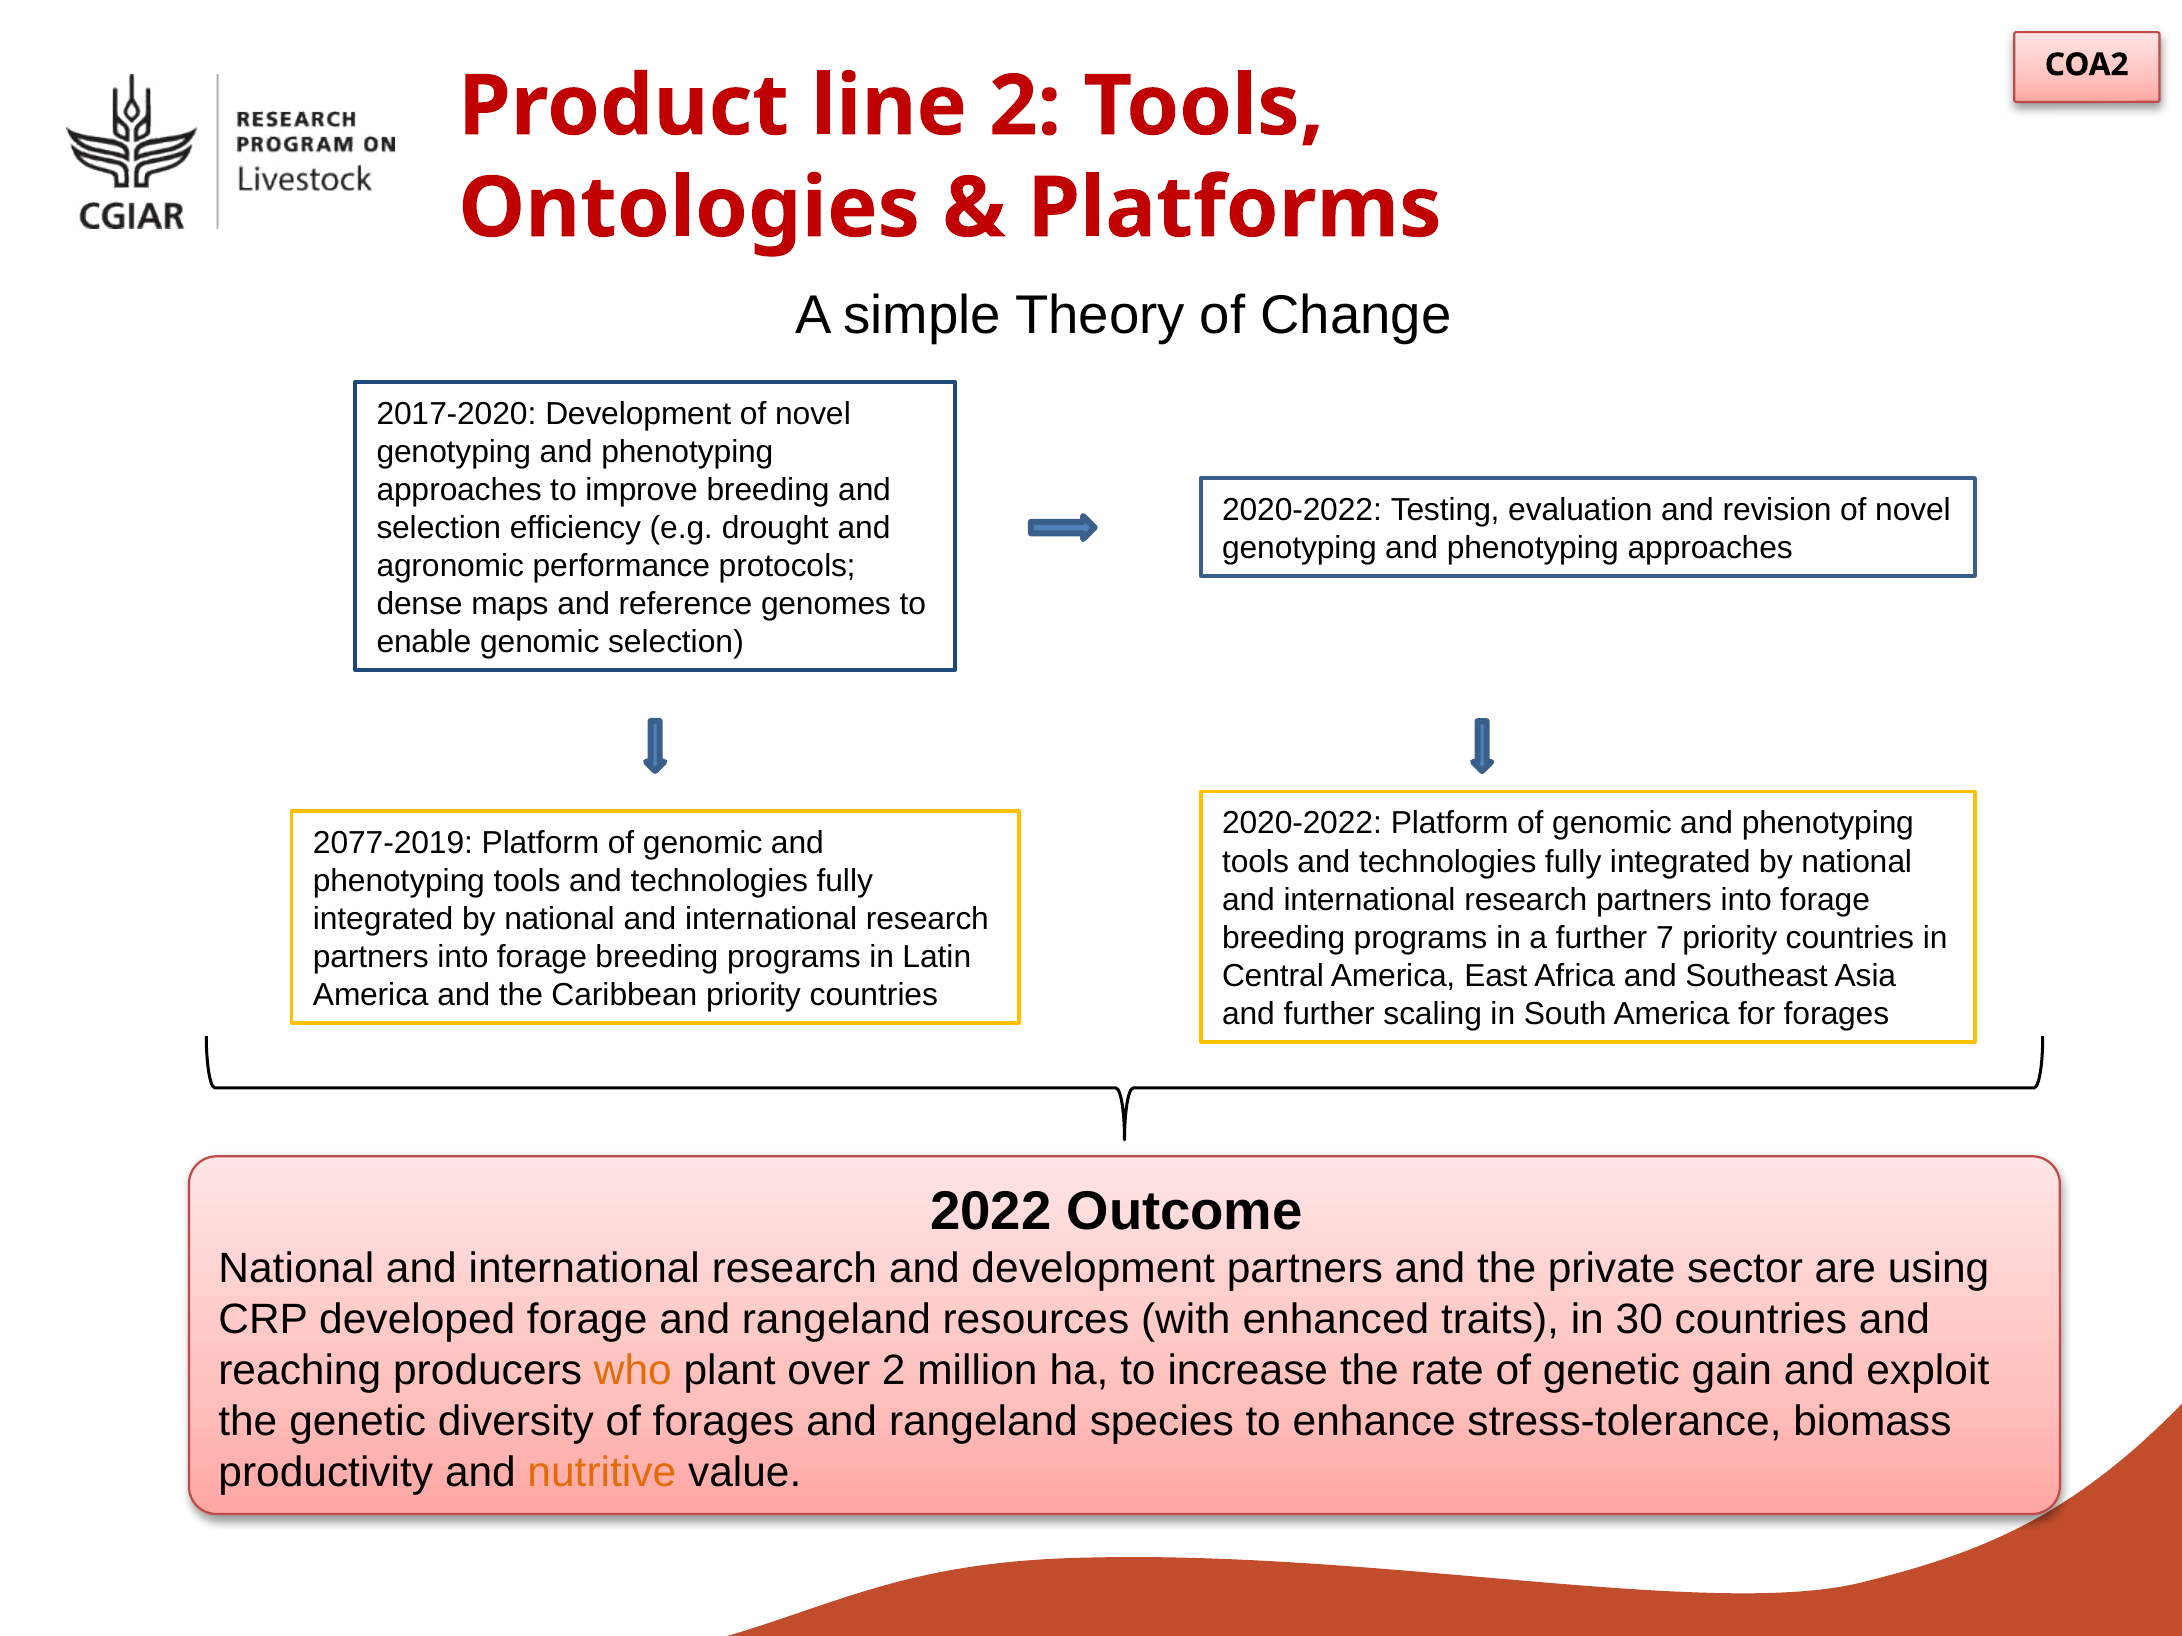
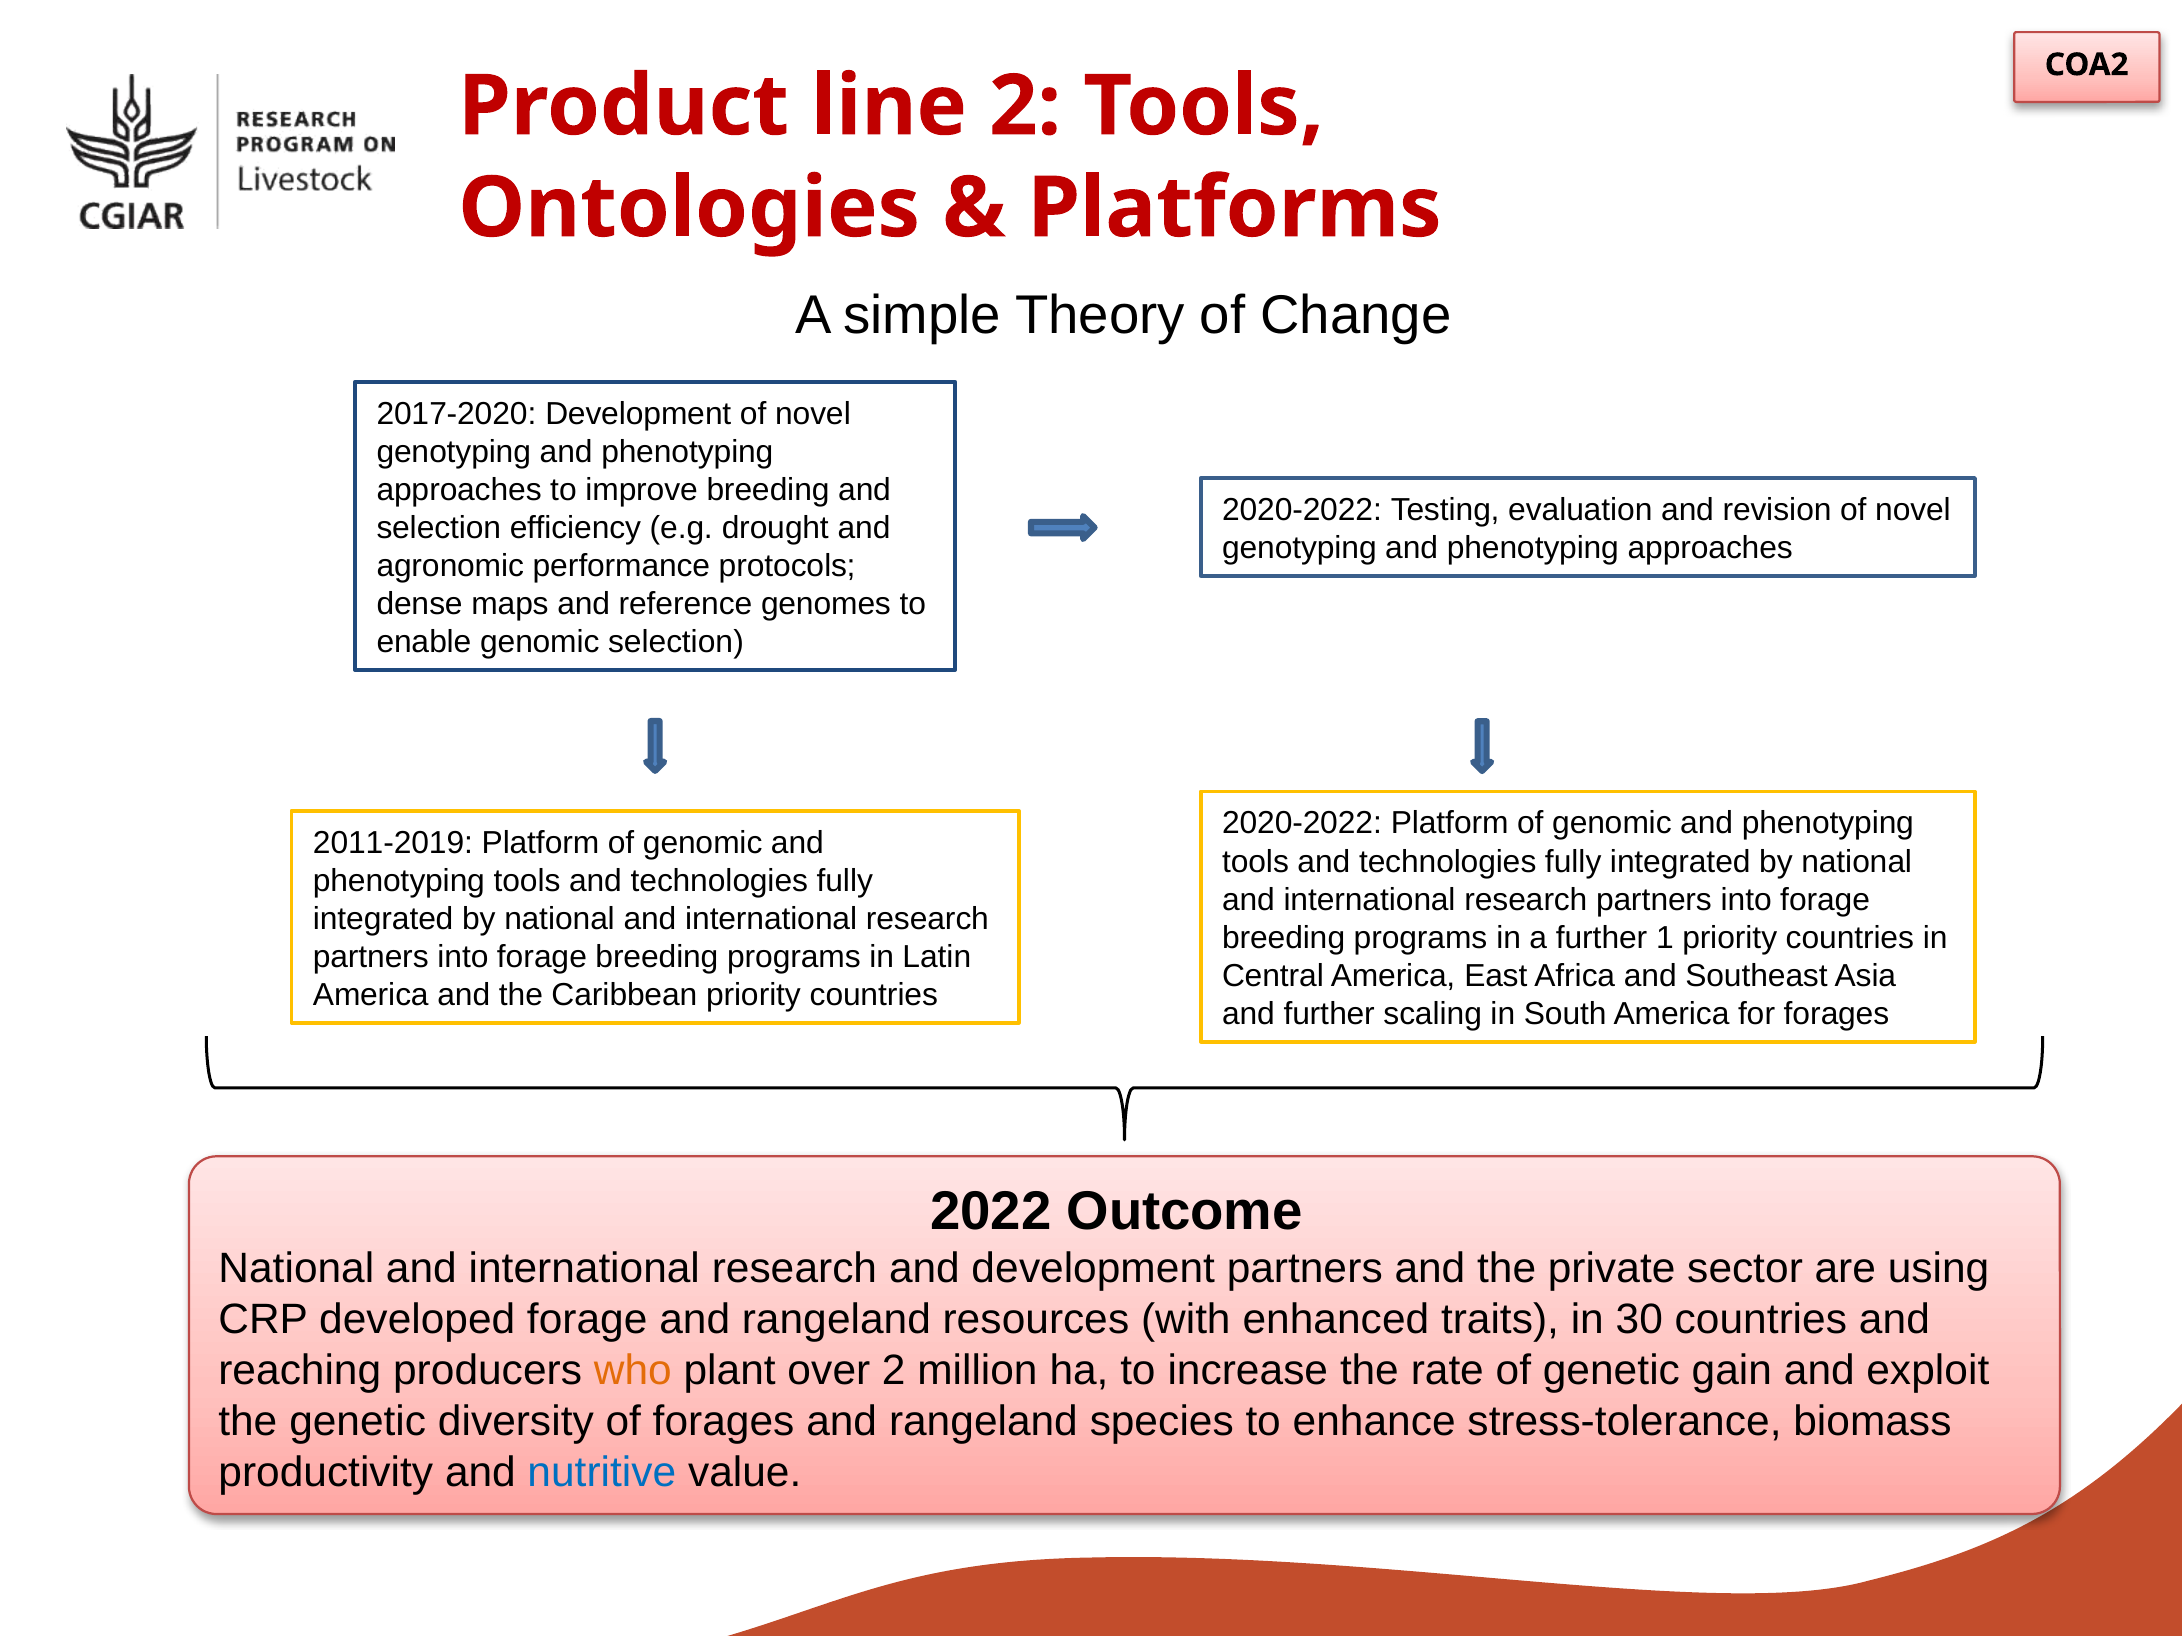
2077-2019: 2077-2019 -> 2011-2019
7: 7 -> 1
nutritive colour: orange -> blue
